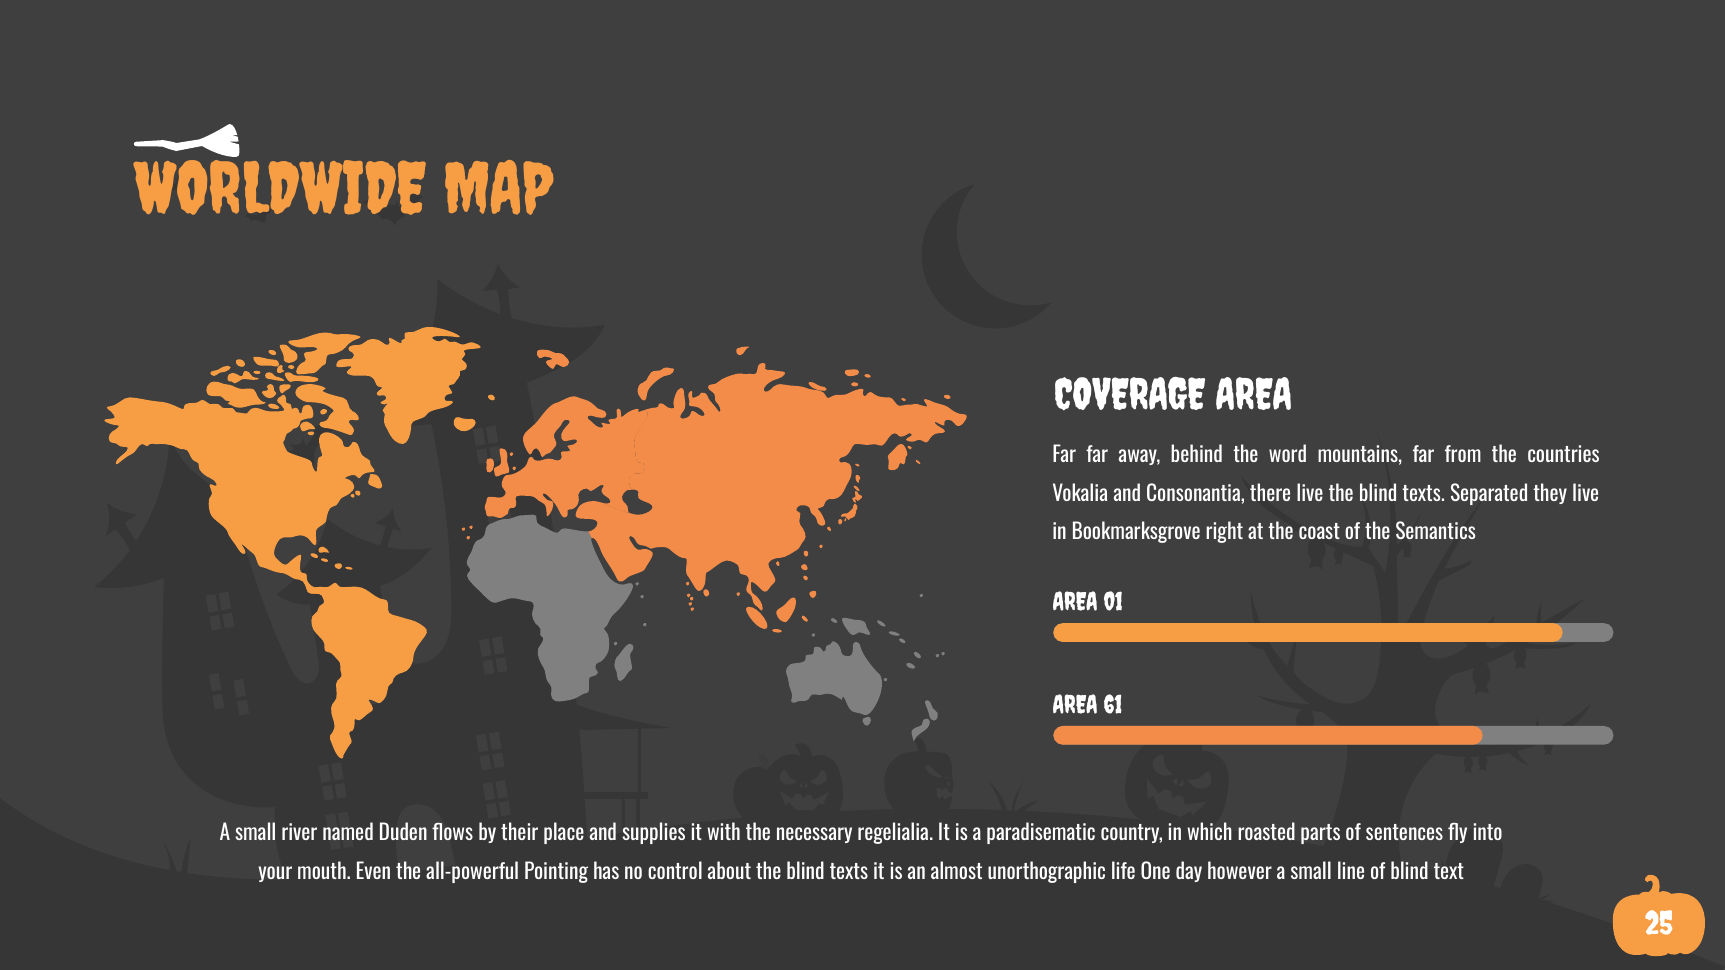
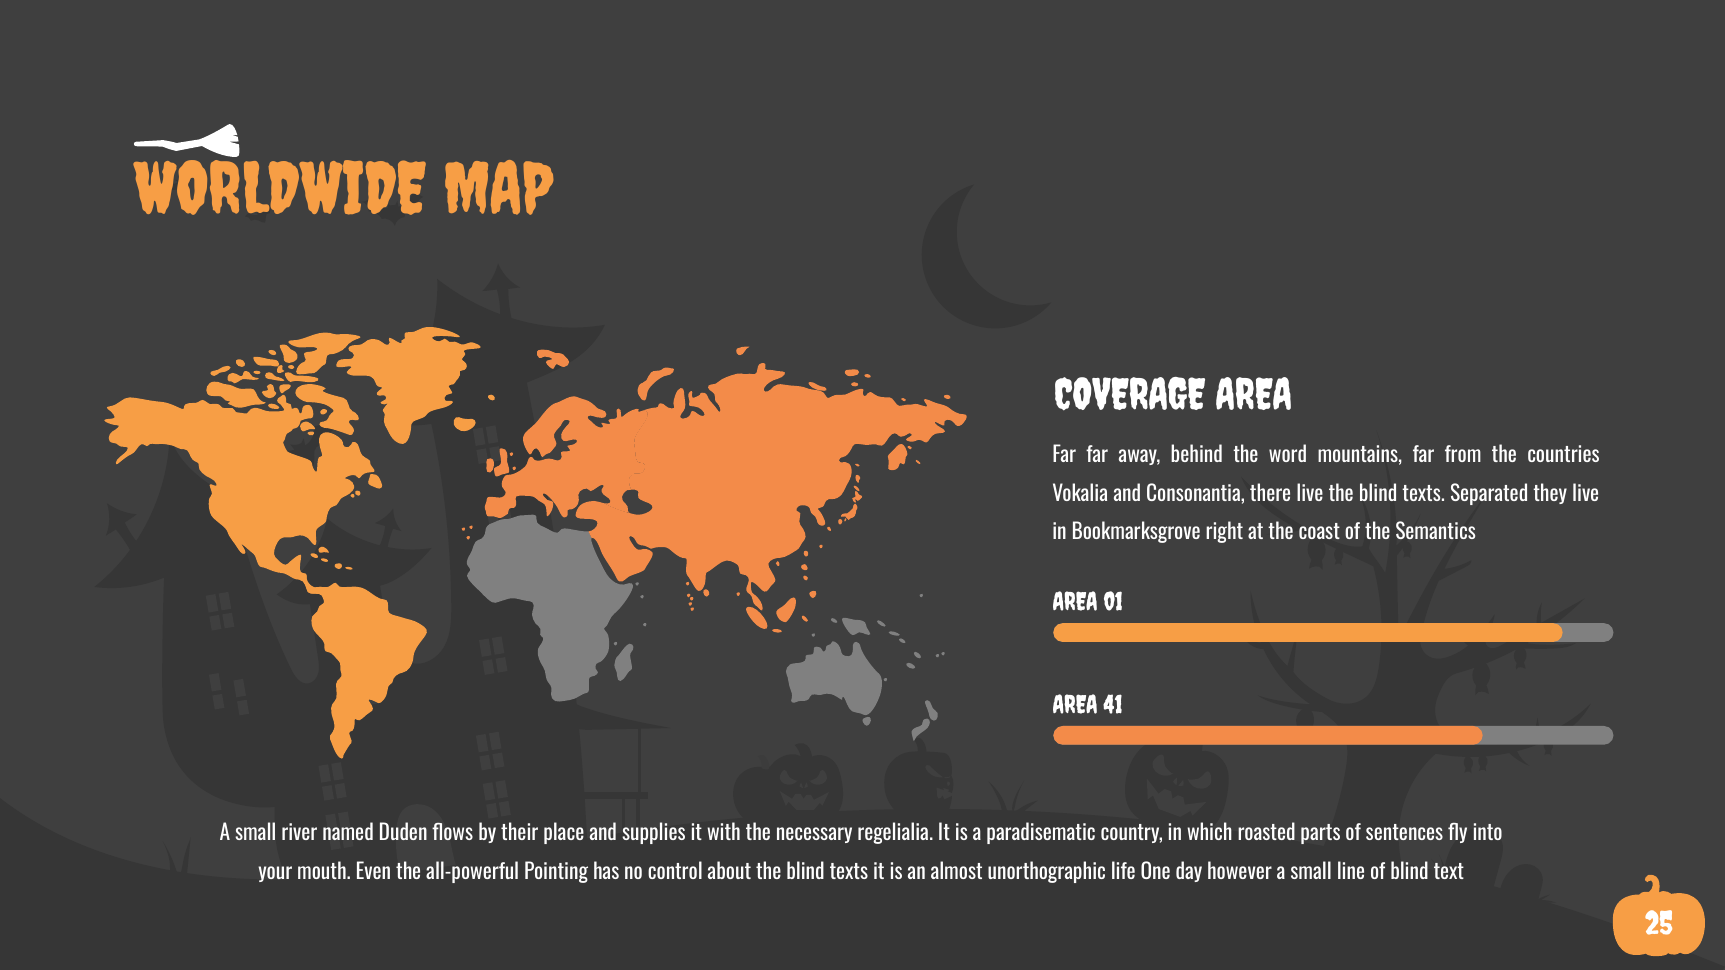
61: 61 -> 41
